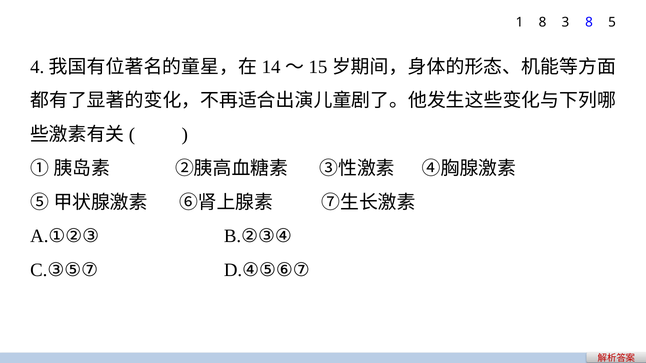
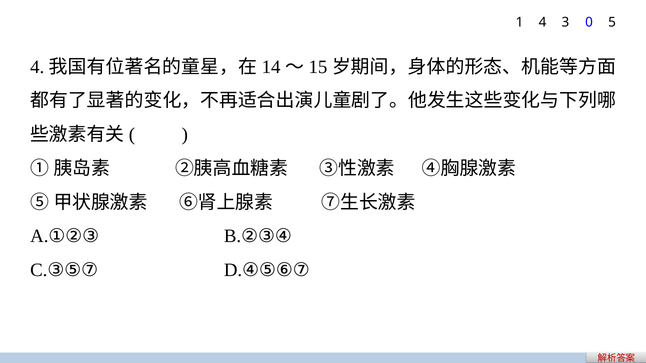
1 8: 8 -> 4
3 8: 8 -> 0
